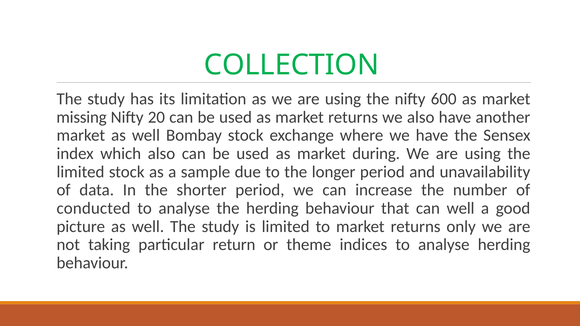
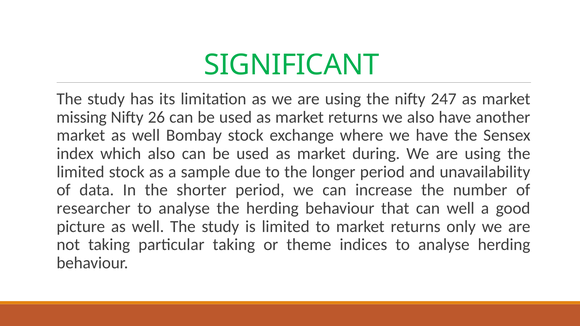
COLLECTION: COLLECTION -> SIGNIFICANT
600: 600 -> 247
20: 20 -> 26
conducted: conducted -> researcher
particular return: return -> taking
